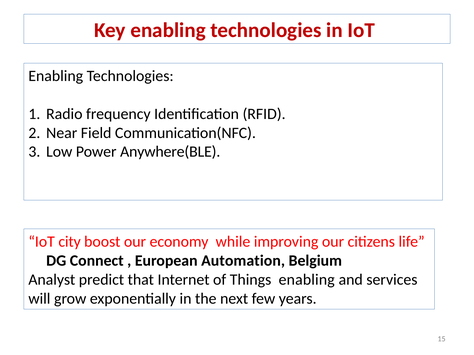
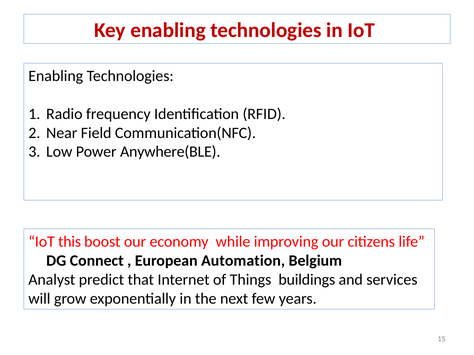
city: city -> this
Things enabling: enabling -> buildings
